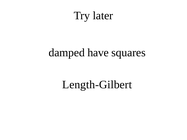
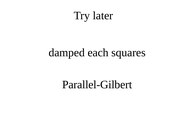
have: have -> each
Length-Gilbert: Length-Gilbert -> Parallel-Gilbert
